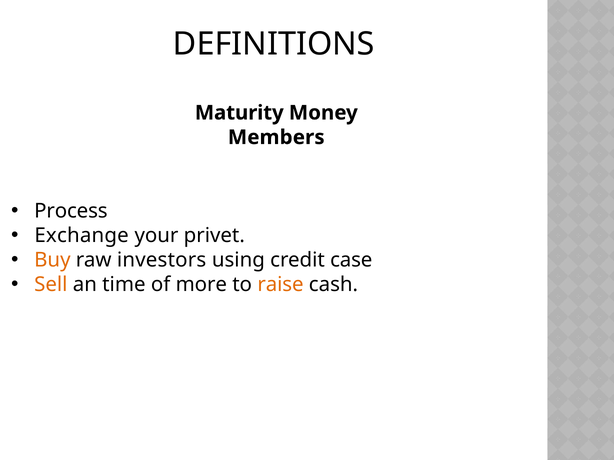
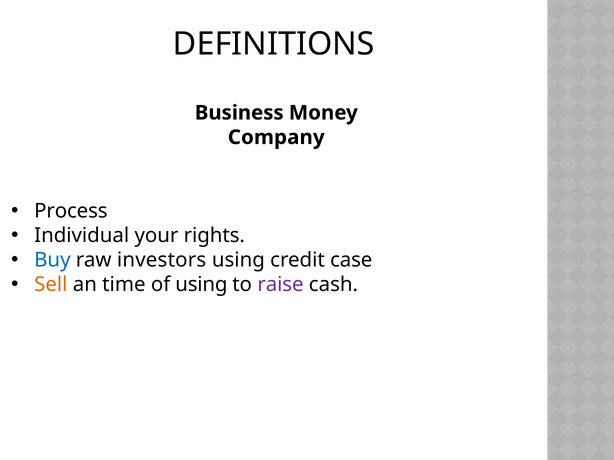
Maturity: Maturity -> Business
Members: Members -> Company
Exchange: Exchange -> Individual
privet: privet -> rights
Buy colour: orange -> blue
of more: more -> using
raise colour: orange -> purple
